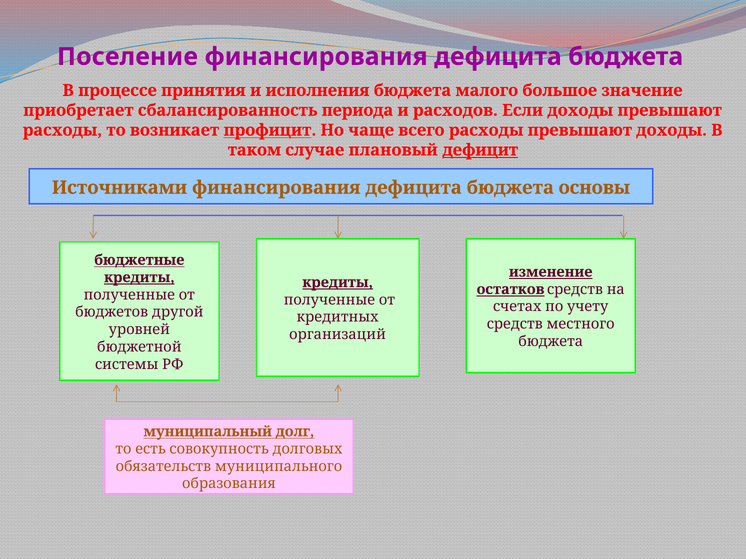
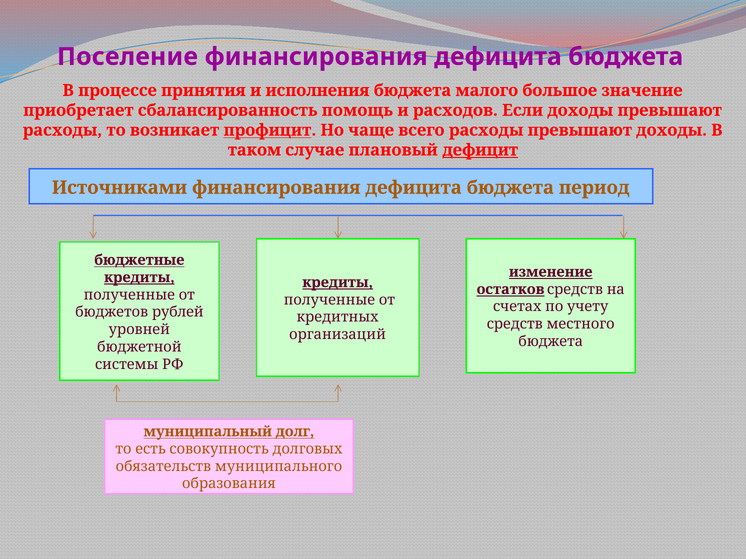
периода: периода -> помощь
основы: основы -> период
другой: другой -> рублей
